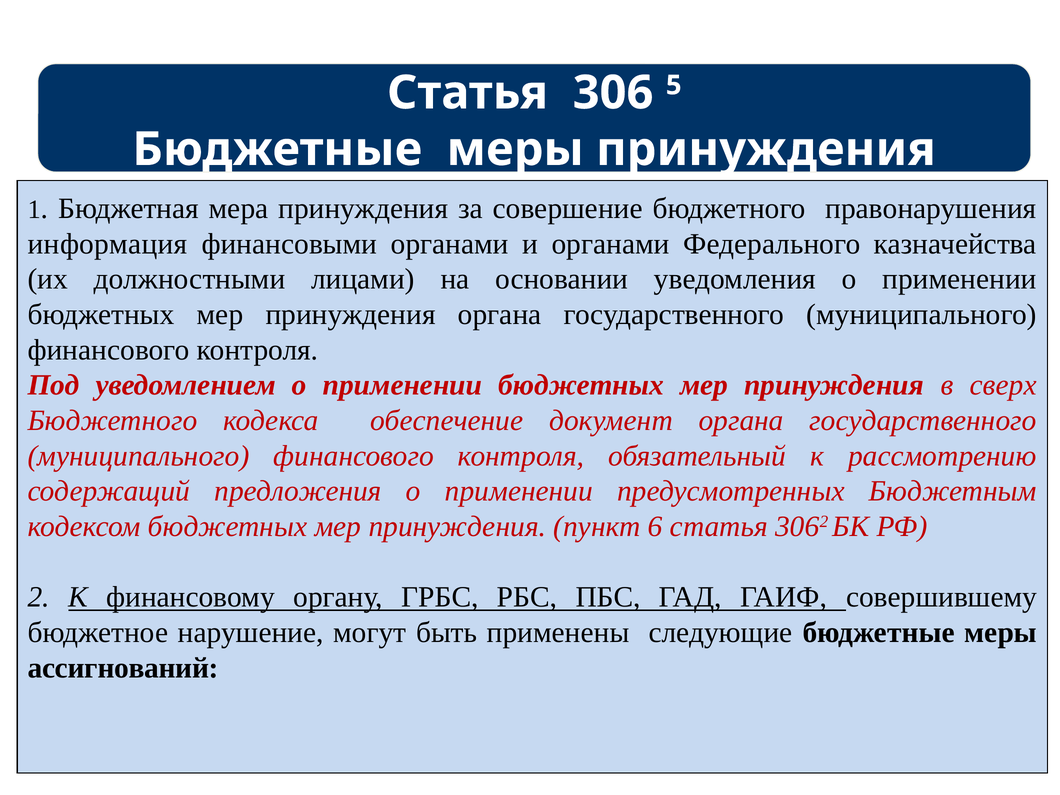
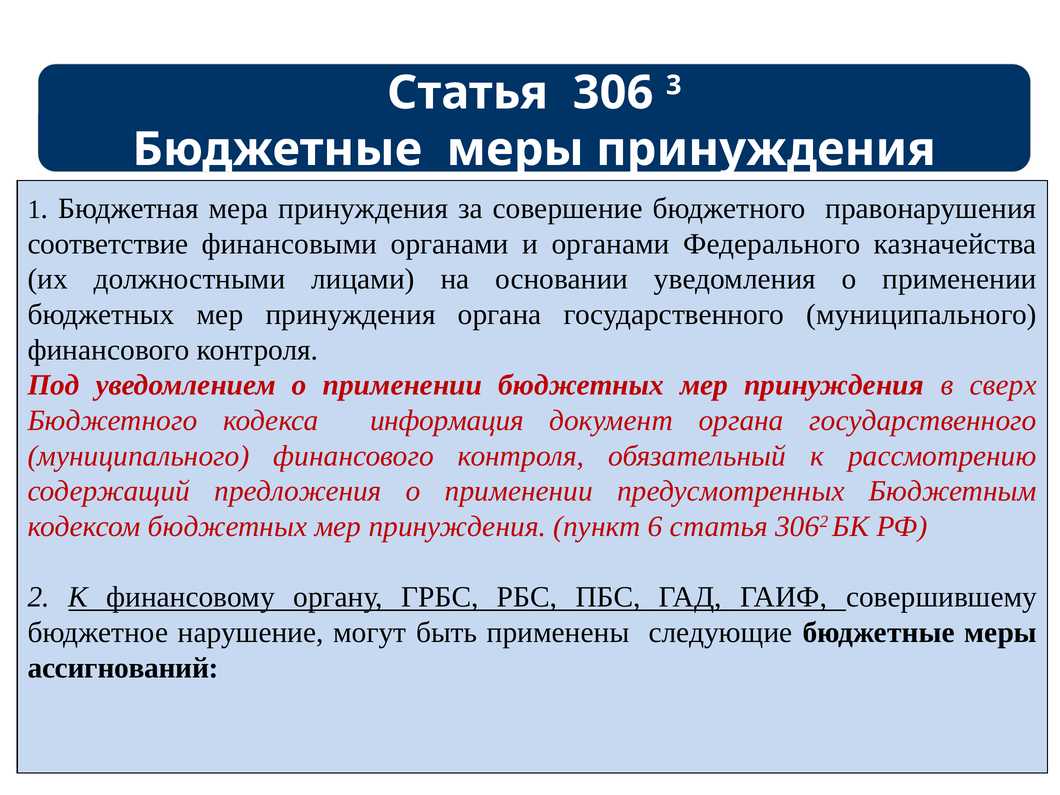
5: 5 -> 3
информация: информация -> соответствие
обеспечение: обеспечение -> информация
